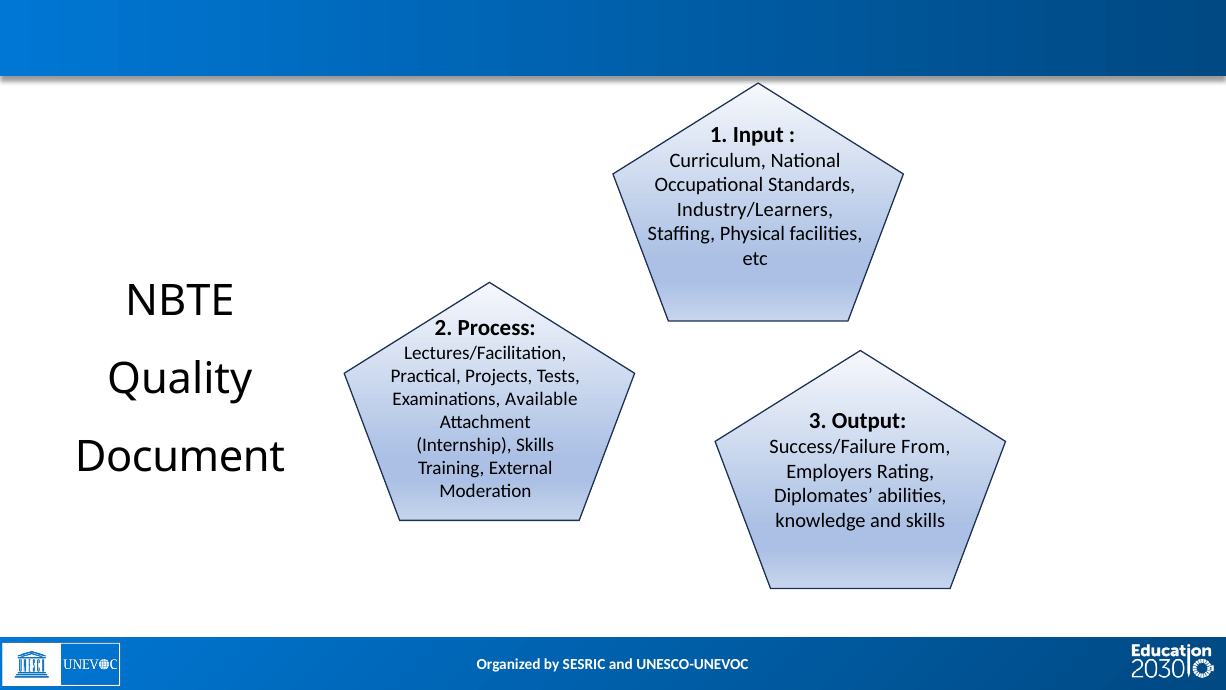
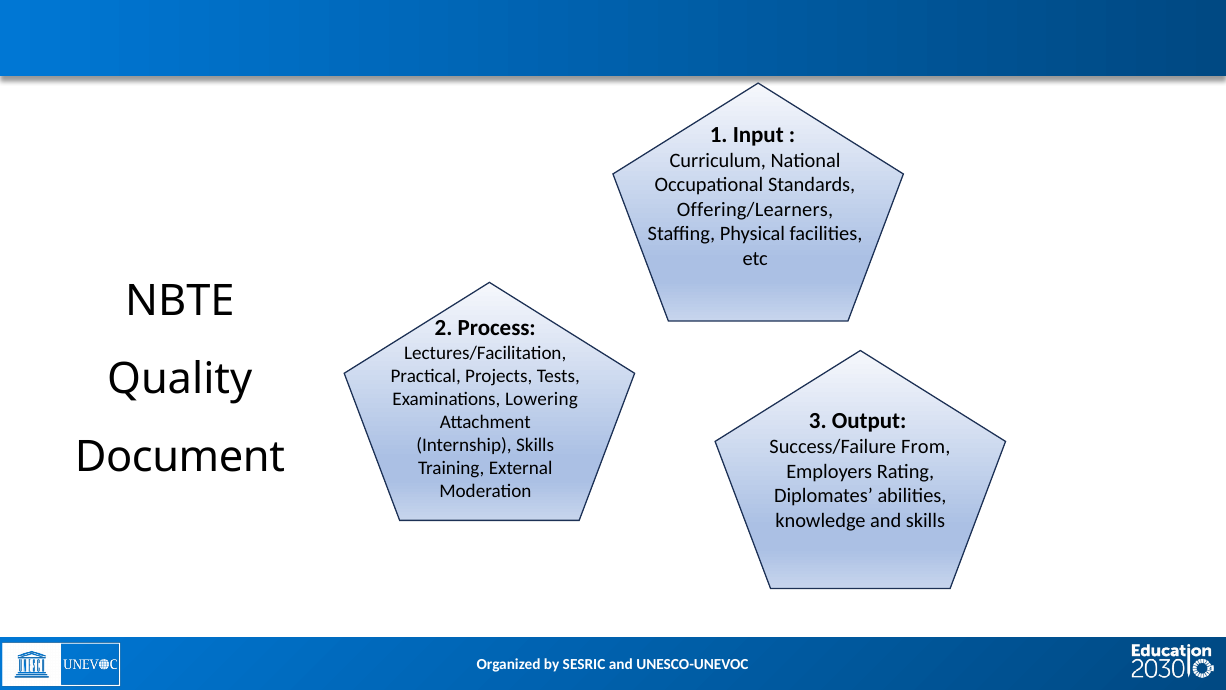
Industry/Learners: Industry/Learners -> Offering/Learners
Available: Available -> Lowering
